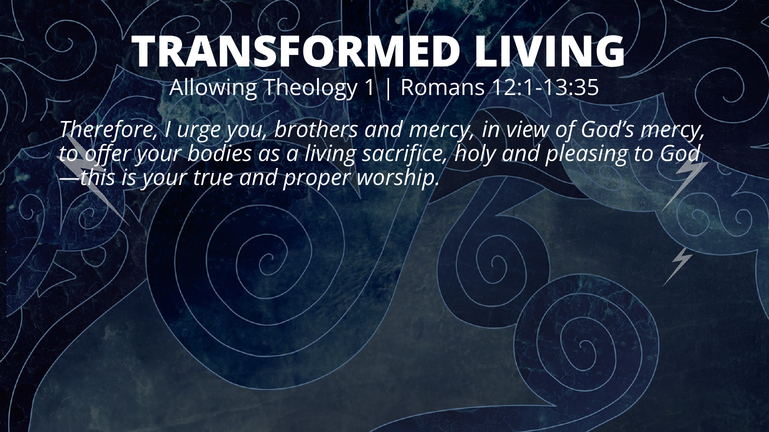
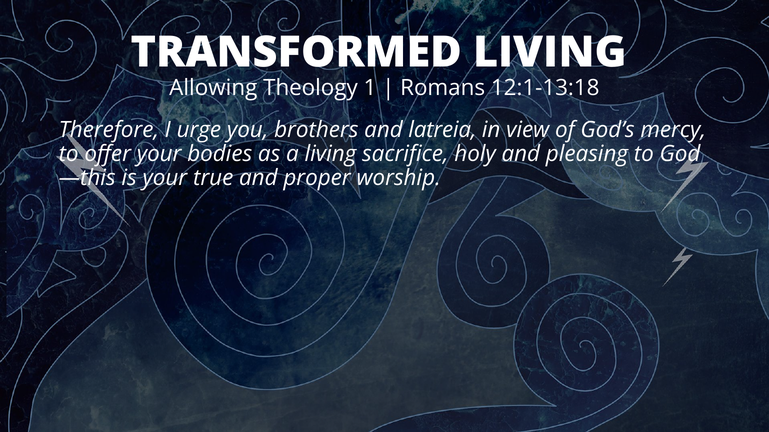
12:1-13:35: 12:1-13:35 -> 12:1-13:18
and mercy: mercy -> latreia
